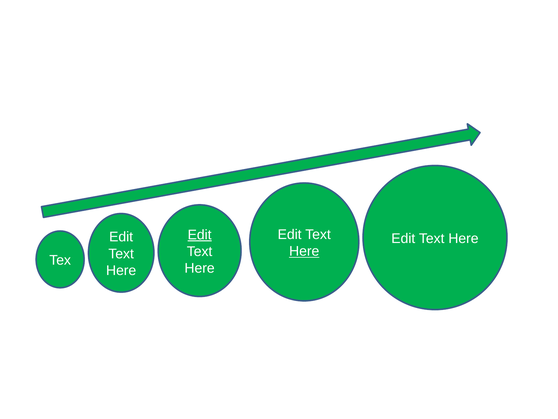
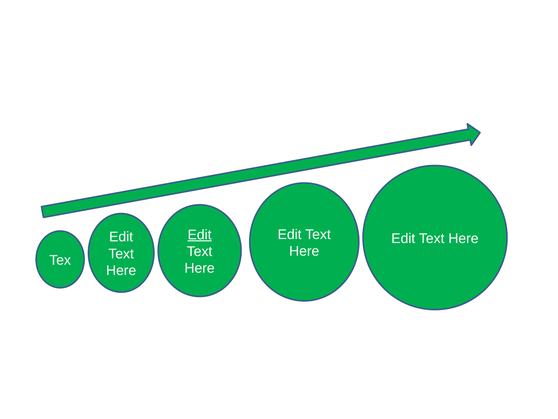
Here at (304, 251) underline: present -> none
